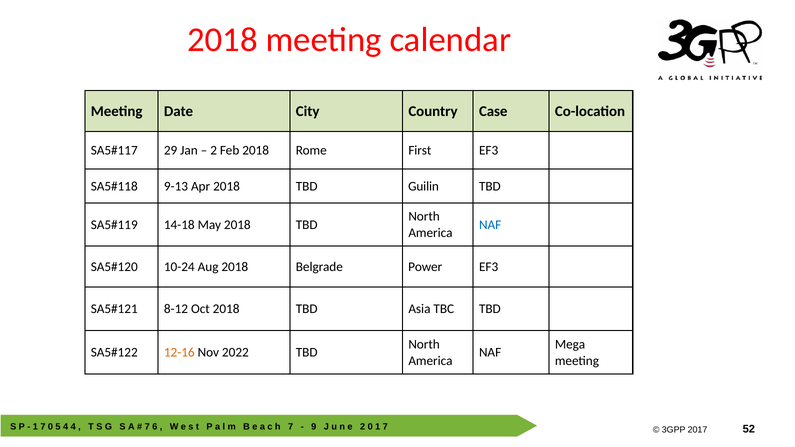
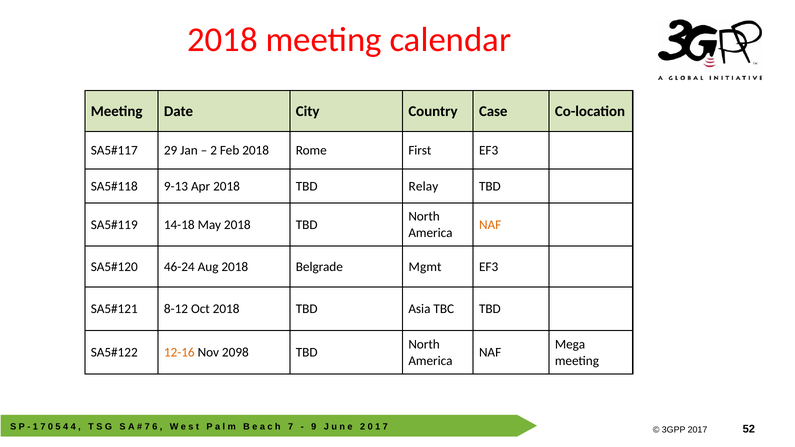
Guilin: Guilin -> Relay
NAF at (490, 225) colour: blue -> orange
10-24: 10-24 -> 46-24
Power: Power -> Mgmt
2022: 2022 -> 2098
